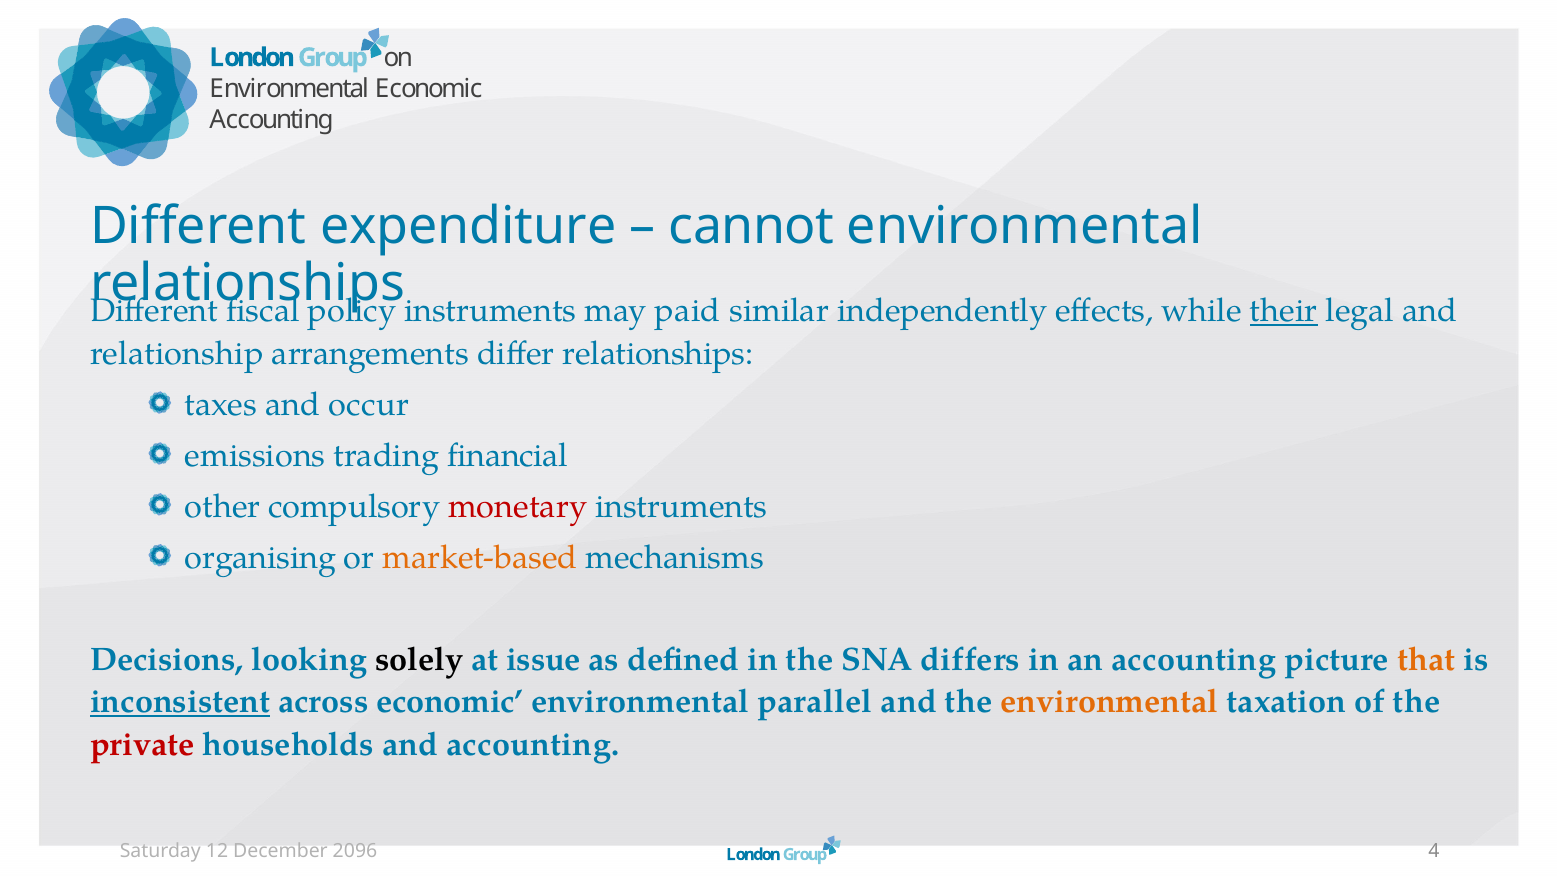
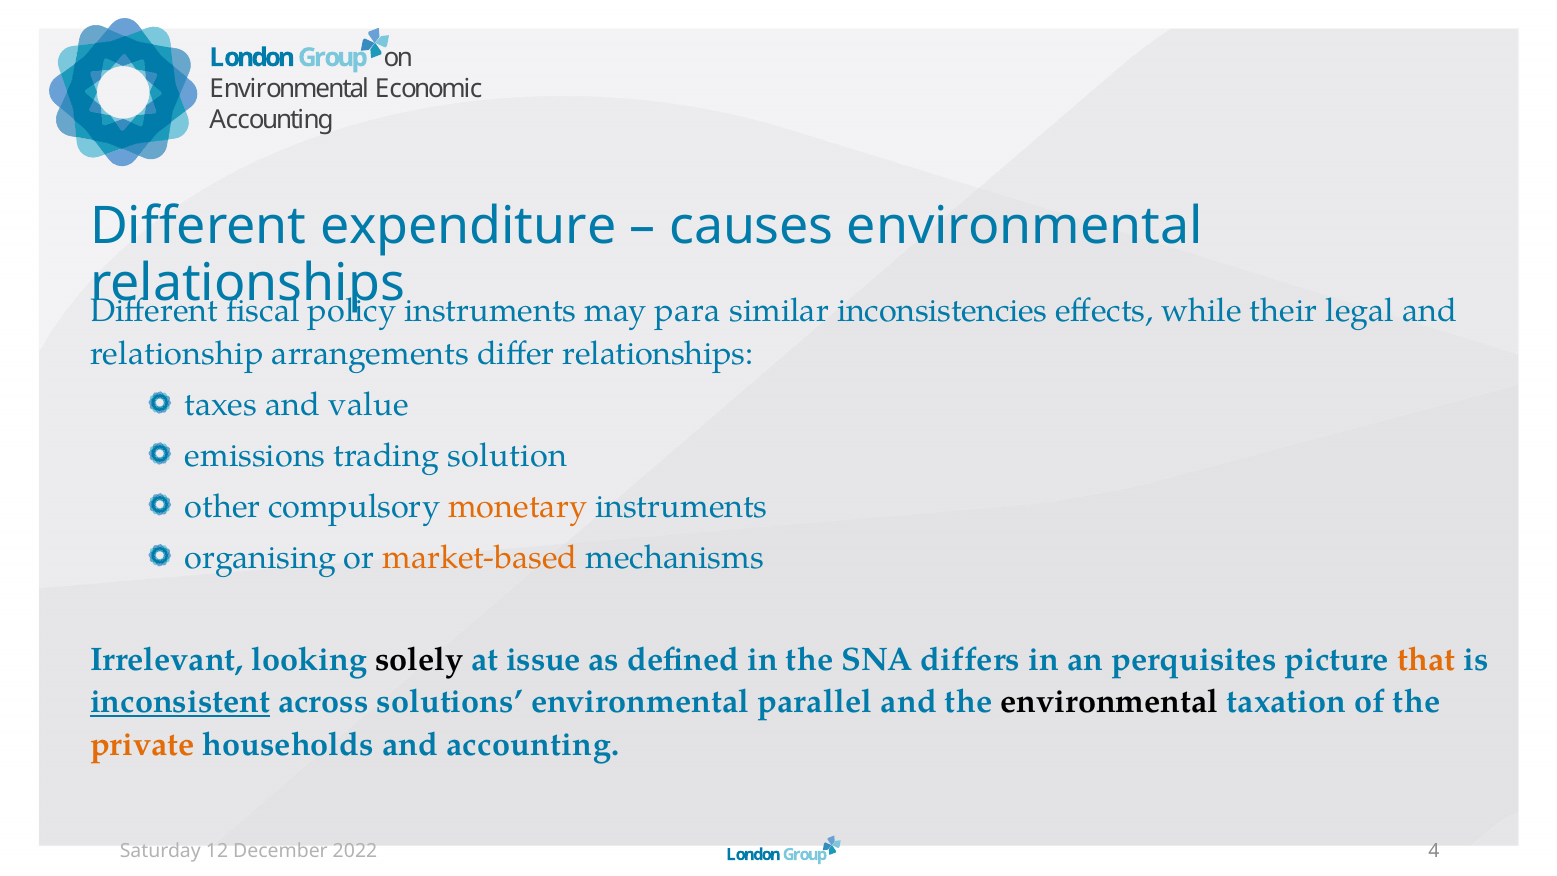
cannot: cannot -> causes
paid: paid -> para
independently: independently -> inconsistencies
their underline: present -> none
occur: occur -> value
financial: financial -> solution
monetary colour: red -> orange
Decisions: Decisions -> Irrelevant
an accounting: accounting -> perquisites
across economic: economic -> solutions
environmental at (1110, 702) colour: orange -> black
private colour: red -> orange
2096: 2096 -> 2022
